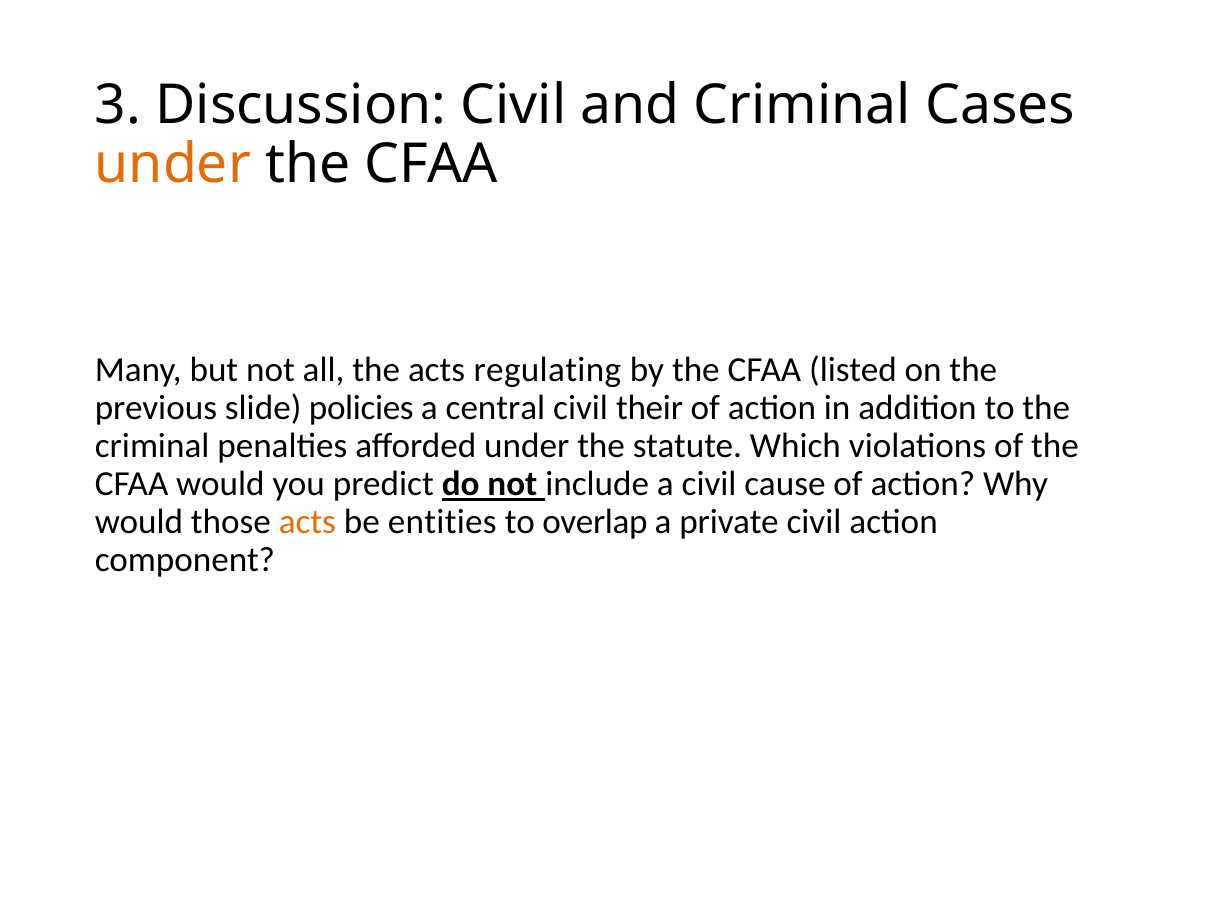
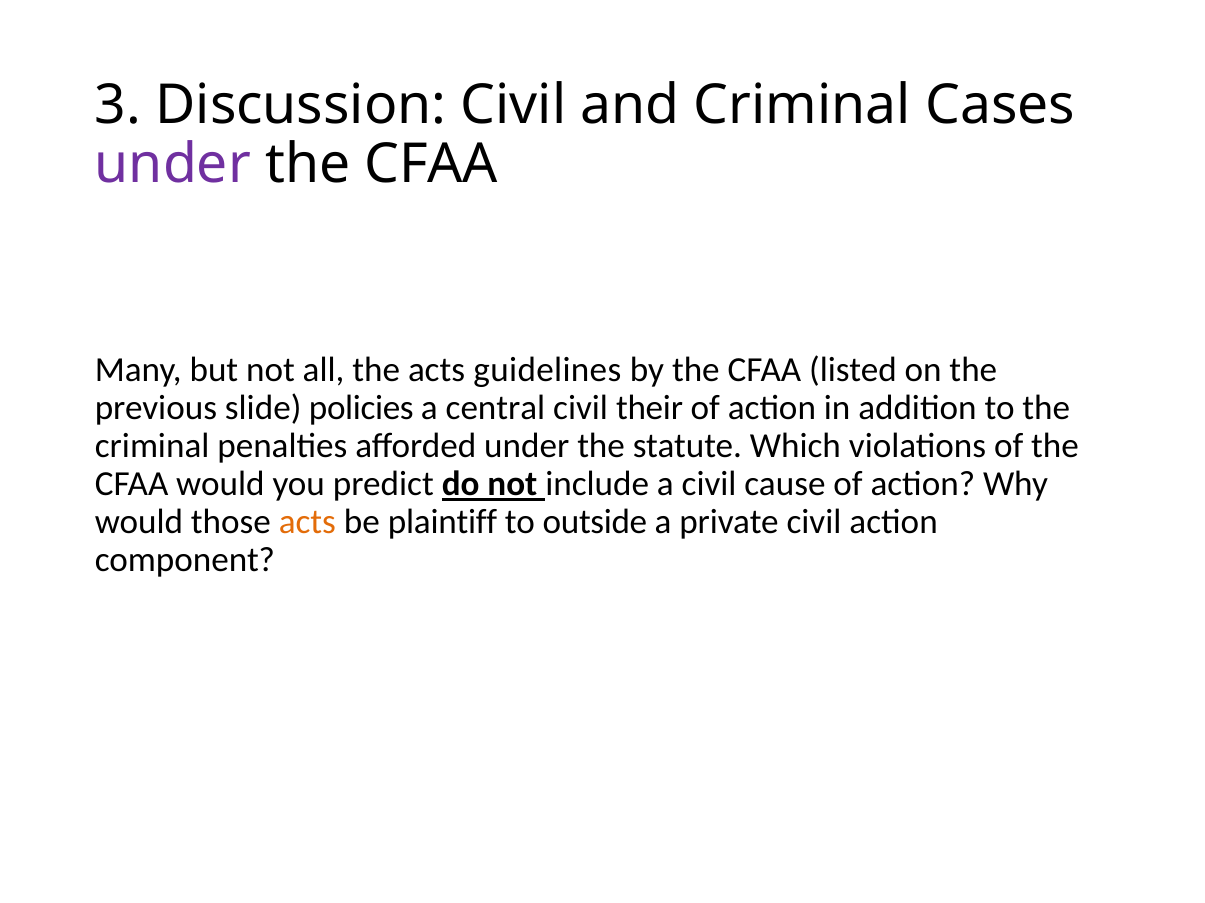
under at (173, 165) colour: orange -> purple
regulating: regulating -> guidelines
entities: entities -> plaintiff
overlap: overlap -> outside
